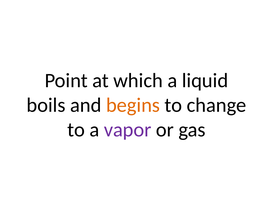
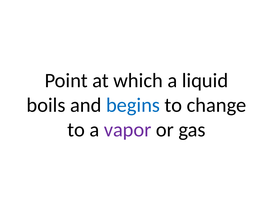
begins colour: orange -> blue
